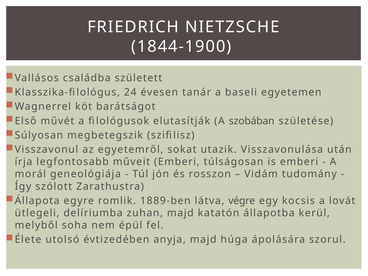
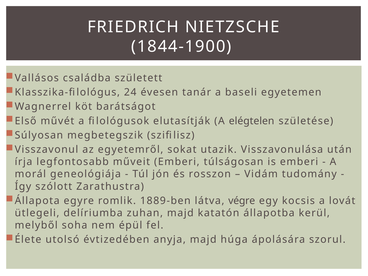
szobában: szobában -> elégtelen
